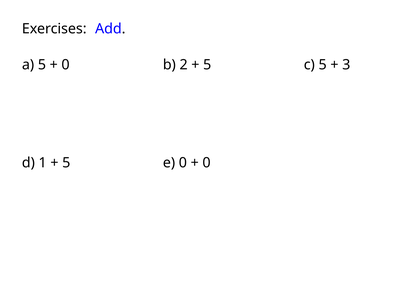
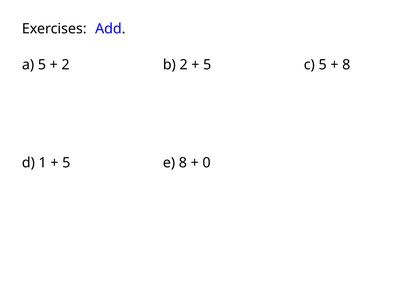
0 at (66, 65): 0 -> 2
3 at (346, 65): 3 -> 8
e 0: 0 -> 8
